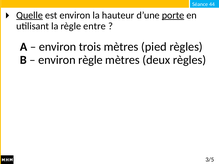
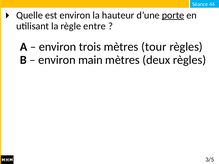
Quelle underline: present -> none
pied: pied -> tour
environ règle: règle -> main
